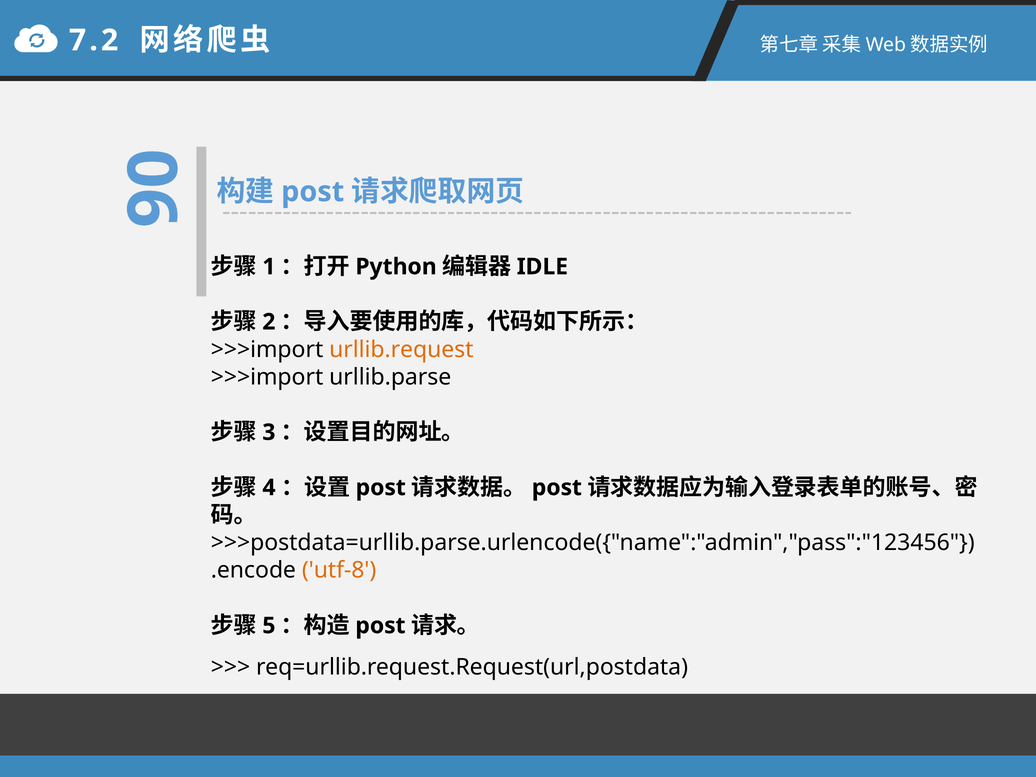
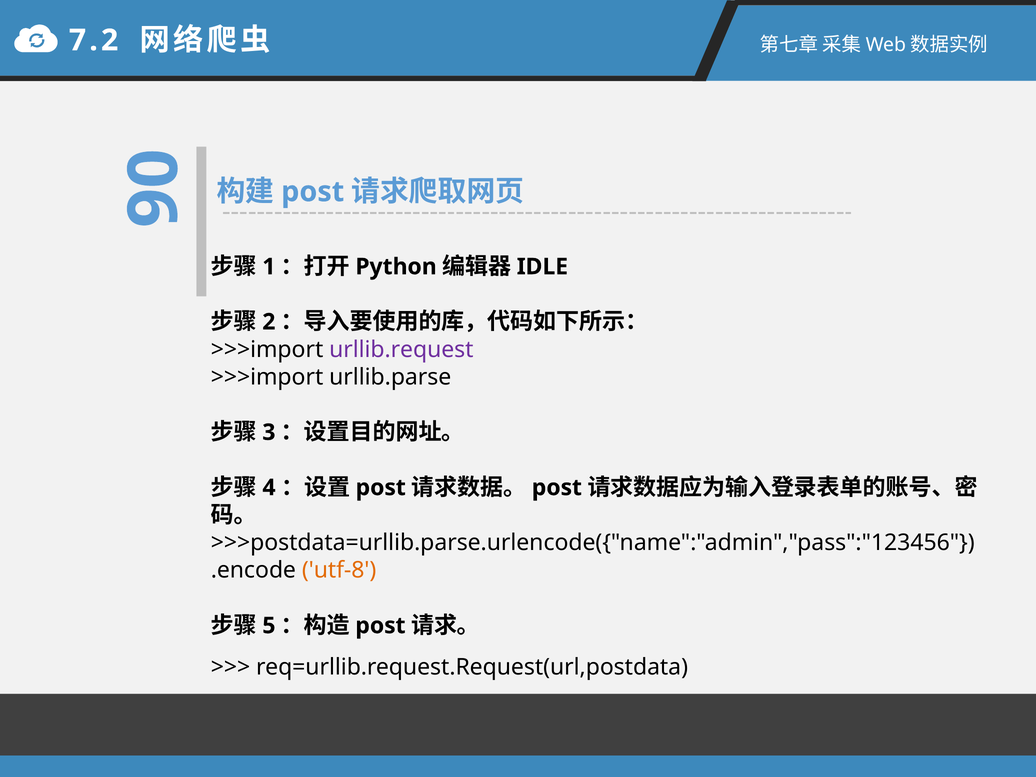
urllib.request colour: orange -> purple
